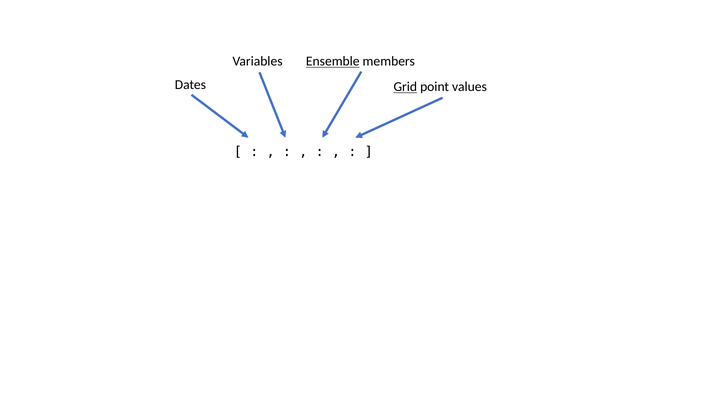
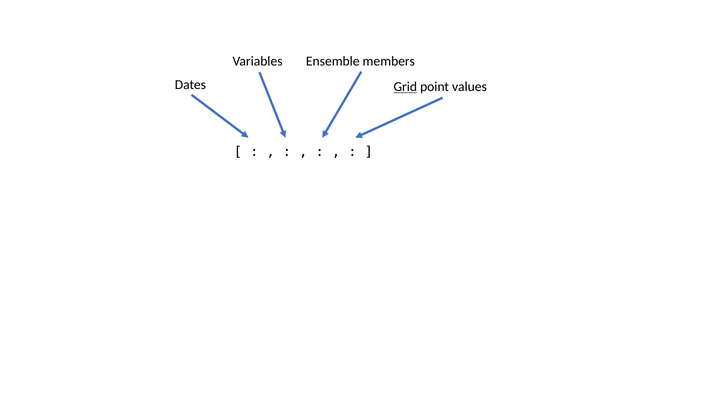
Ensemble underline: present -> none
